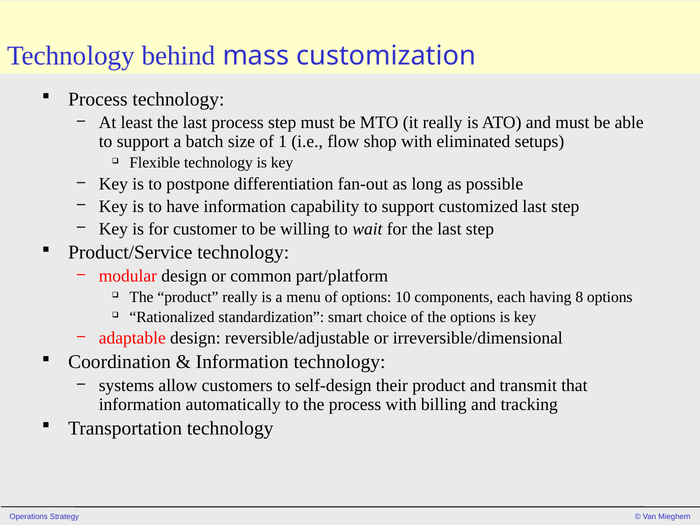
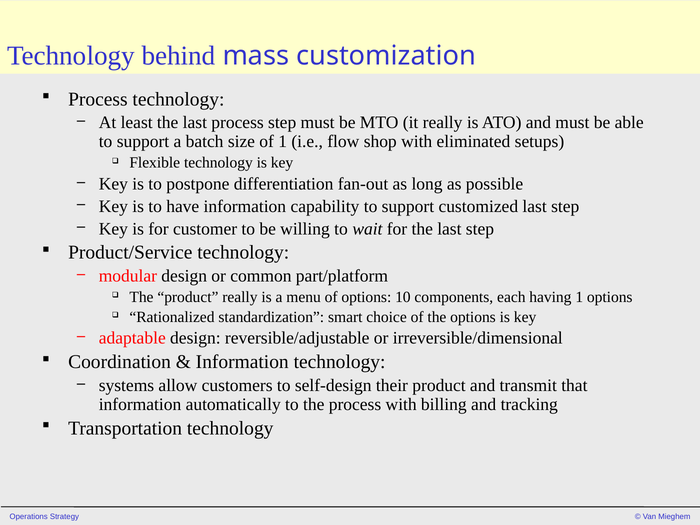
having 8: 8 -> 1
